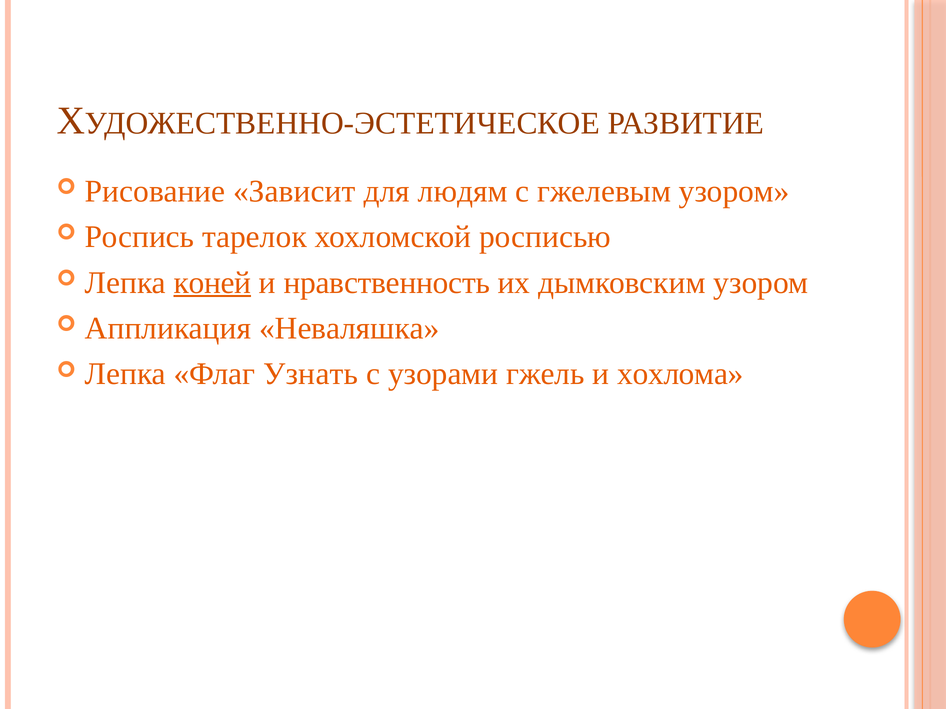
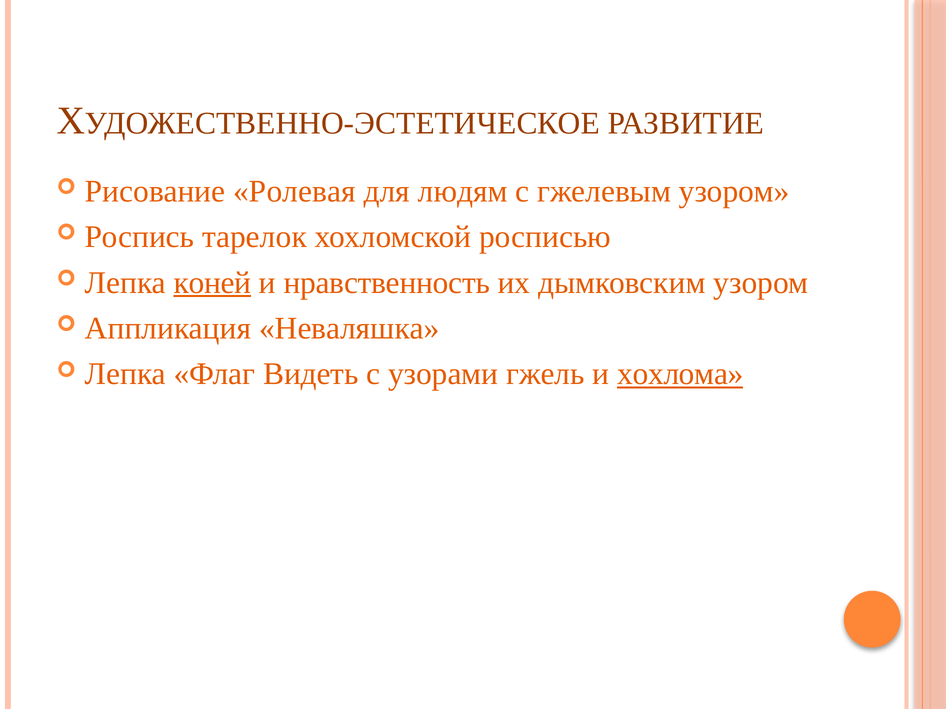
Зависит: Зависит -> Ролевая
Узнать: Узнать -> Видеть
хохлома underline: none -> present
